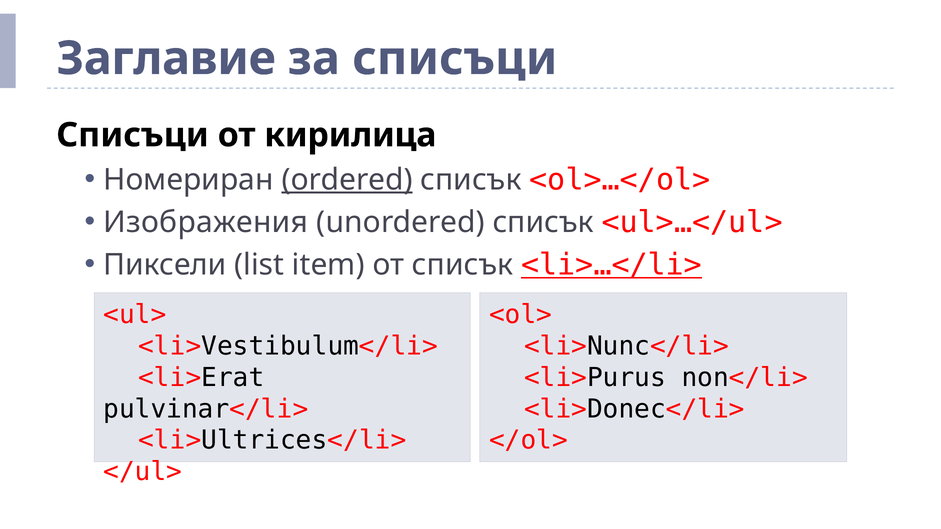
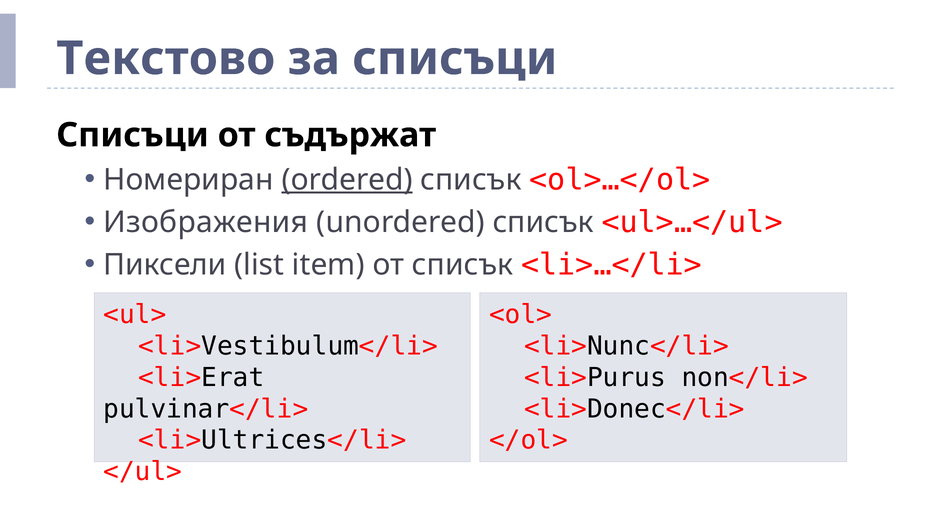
Заглавие: Заглавие -> Текстово
кирилица: кирилица -> съдържат
<li>…</li> underline: present -> none
